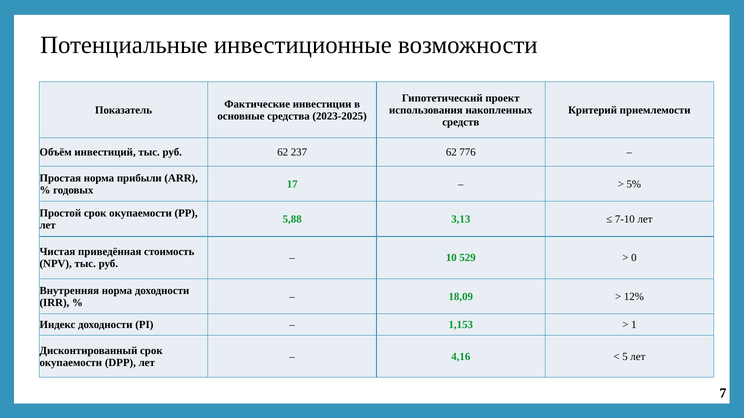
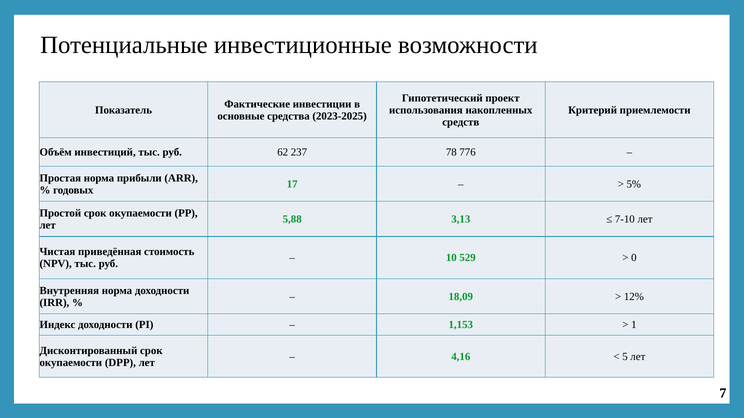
237 62: 62 -> 78
